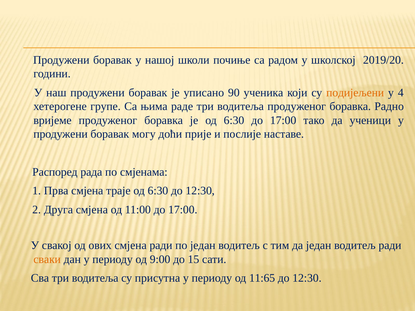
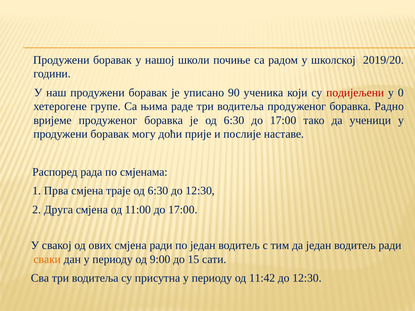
подијељени colour: orange -> red
4: 4 -> 0
11:65: 11:65 -> 11:42
